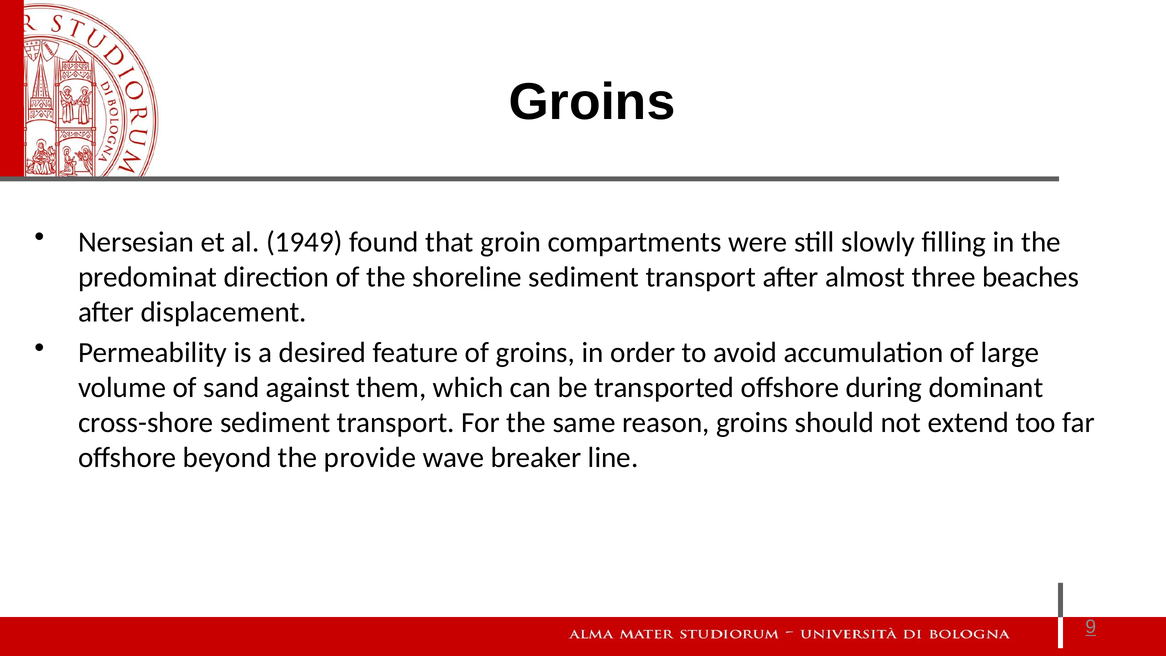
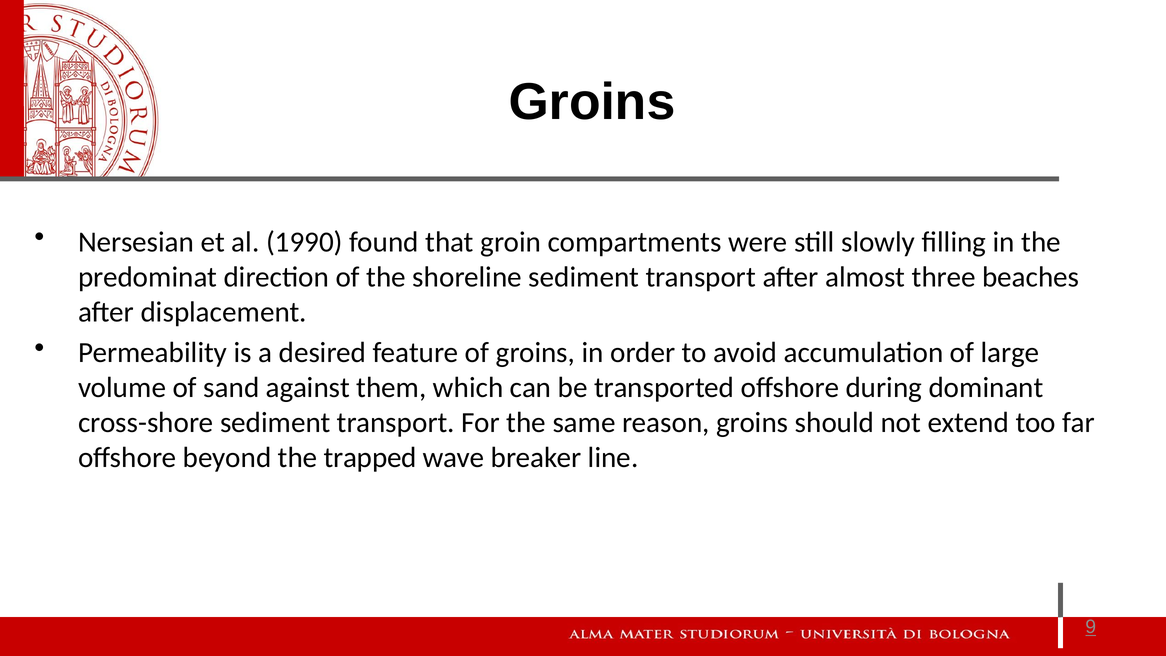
1949: 1949 -> 1990
provide: provide -> trapped
